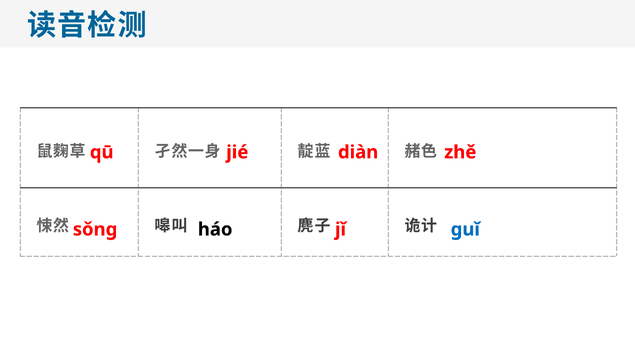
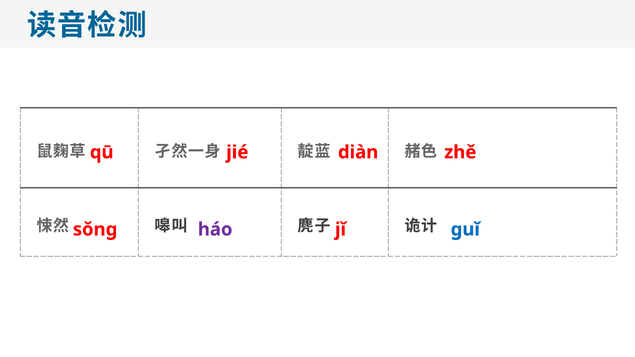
háo colour: black -> purple
